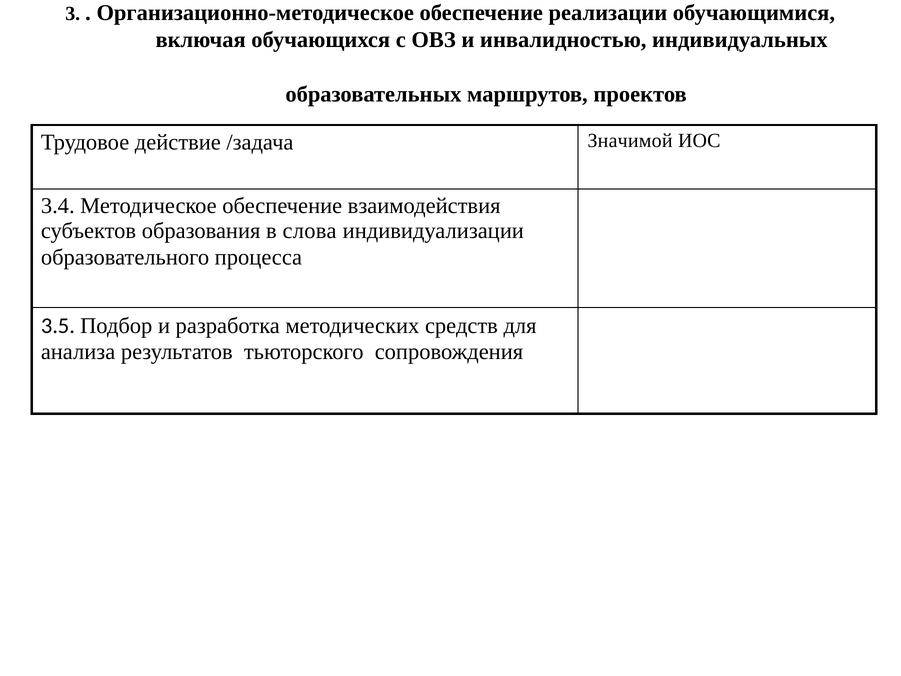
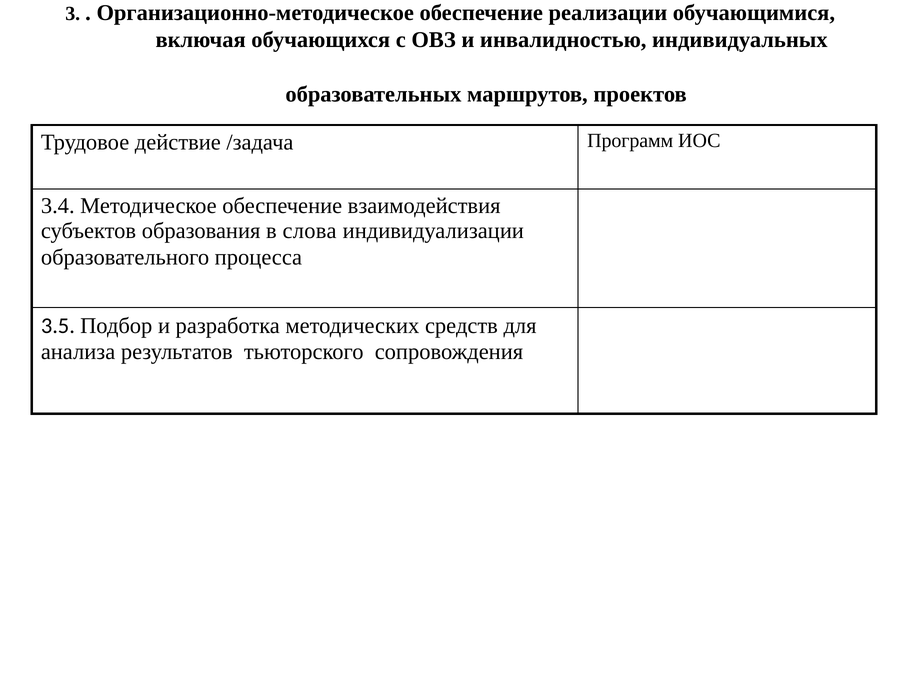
Значимой: Значимой -> Программ
